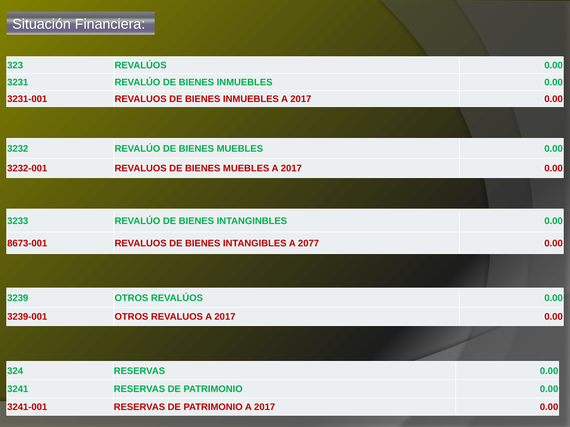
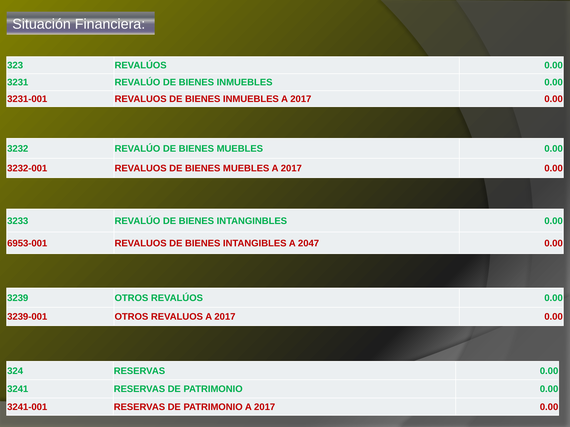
8673-001: 8673-001 -> 6953-001
2077: 2077 -> 2047
